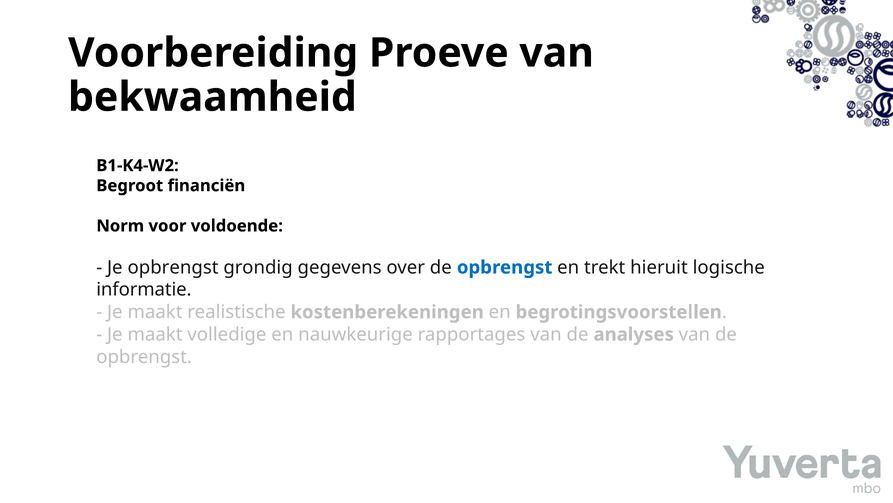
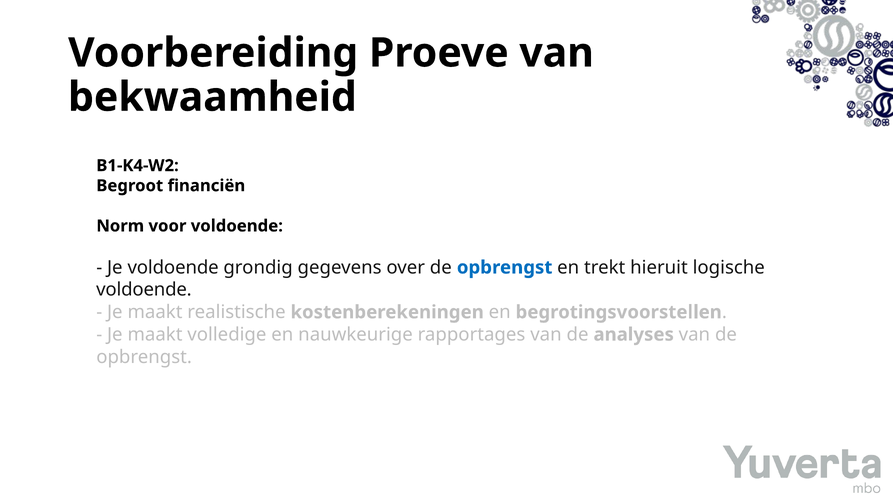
Je opbrengst: opbrengst -> voldoende
informatie at (144, 289): informatie -> voldoende
